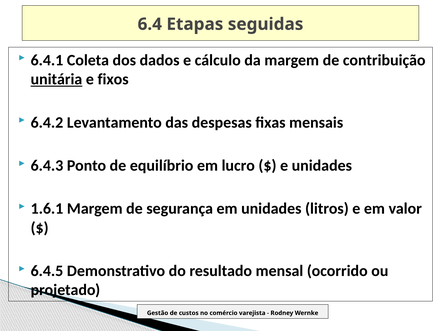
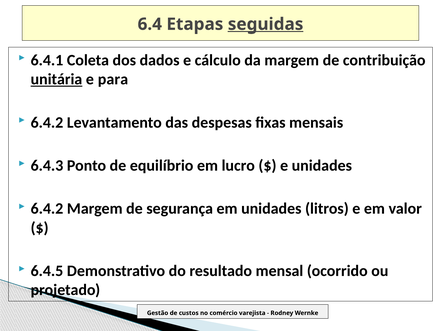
seguidas underline: none -> present
fixos: fixos -> para
1.6.1 at (47, 209): 1.6.1 -> 6.4.2
